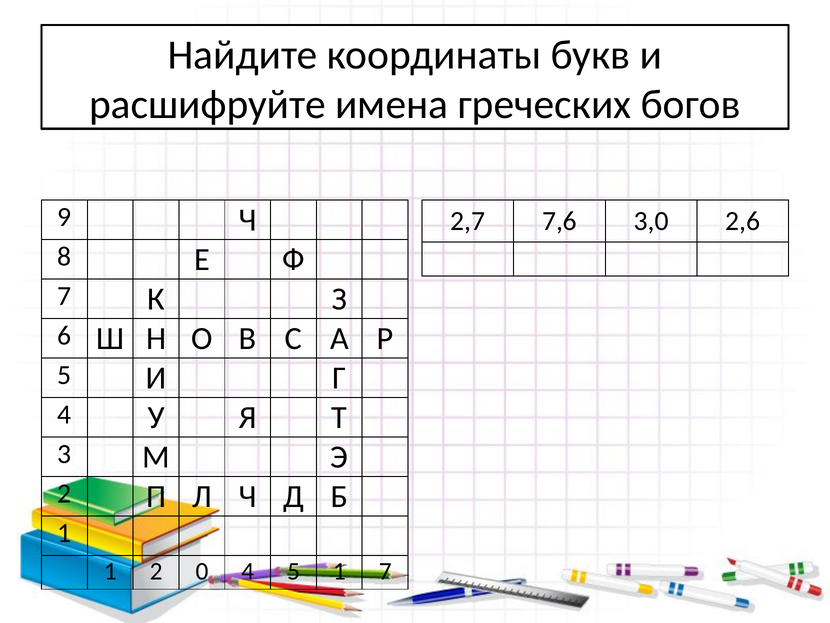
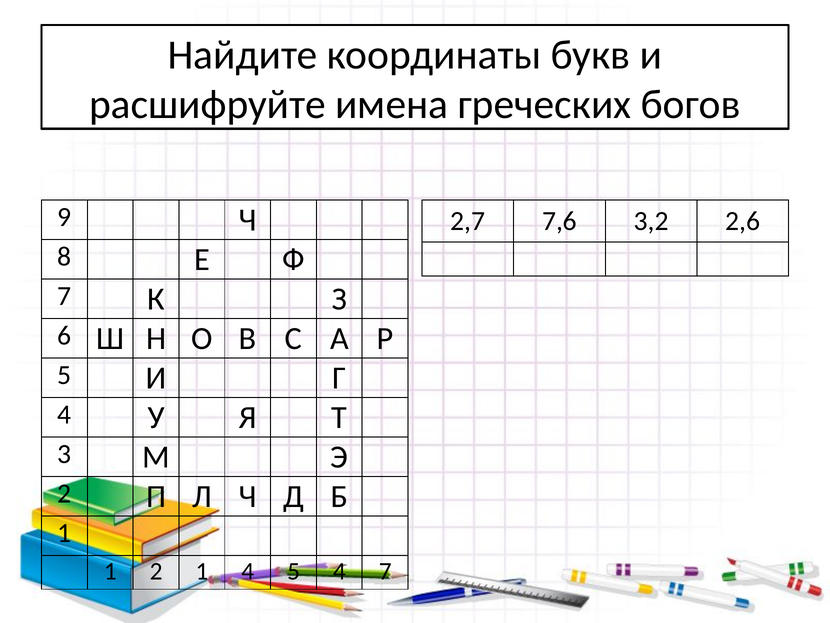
3,0: 3,0 -> 3,2
2 0: 0 -> 1
5 1: 1 -> 4
